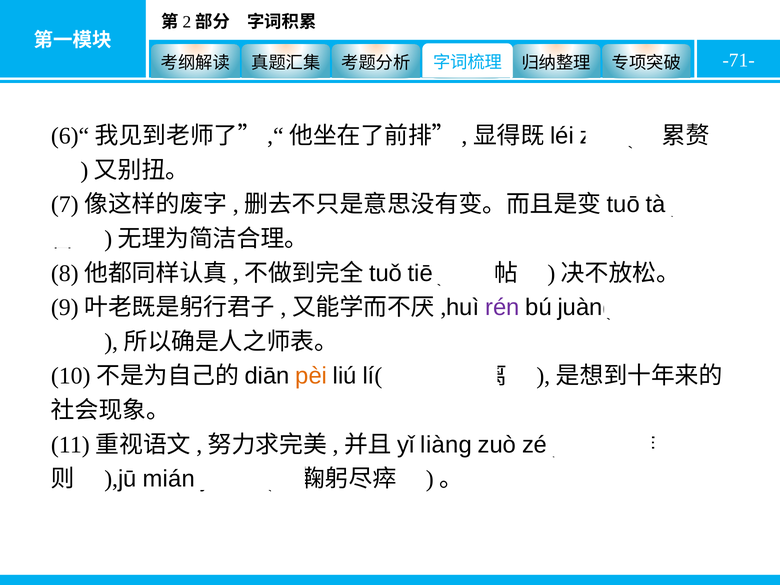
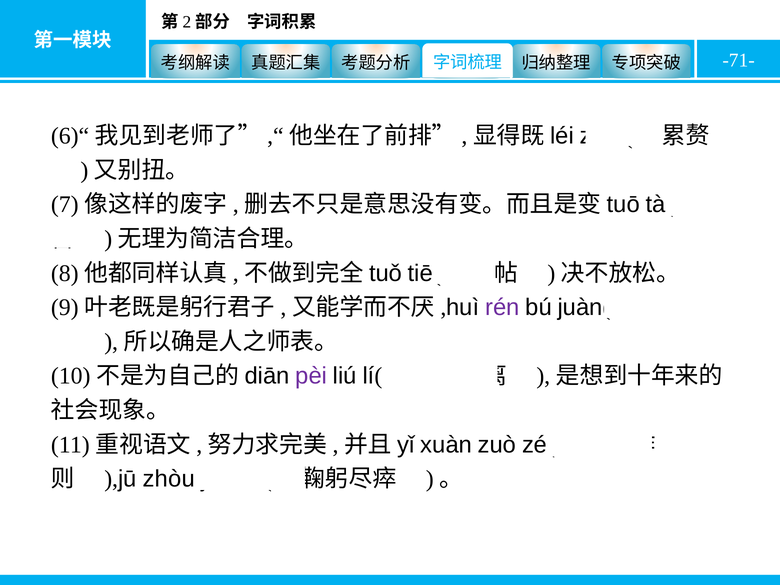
pèi colour: orange -> purple
liàng: liàng -> xuàn
mián: mián -> zhòu
